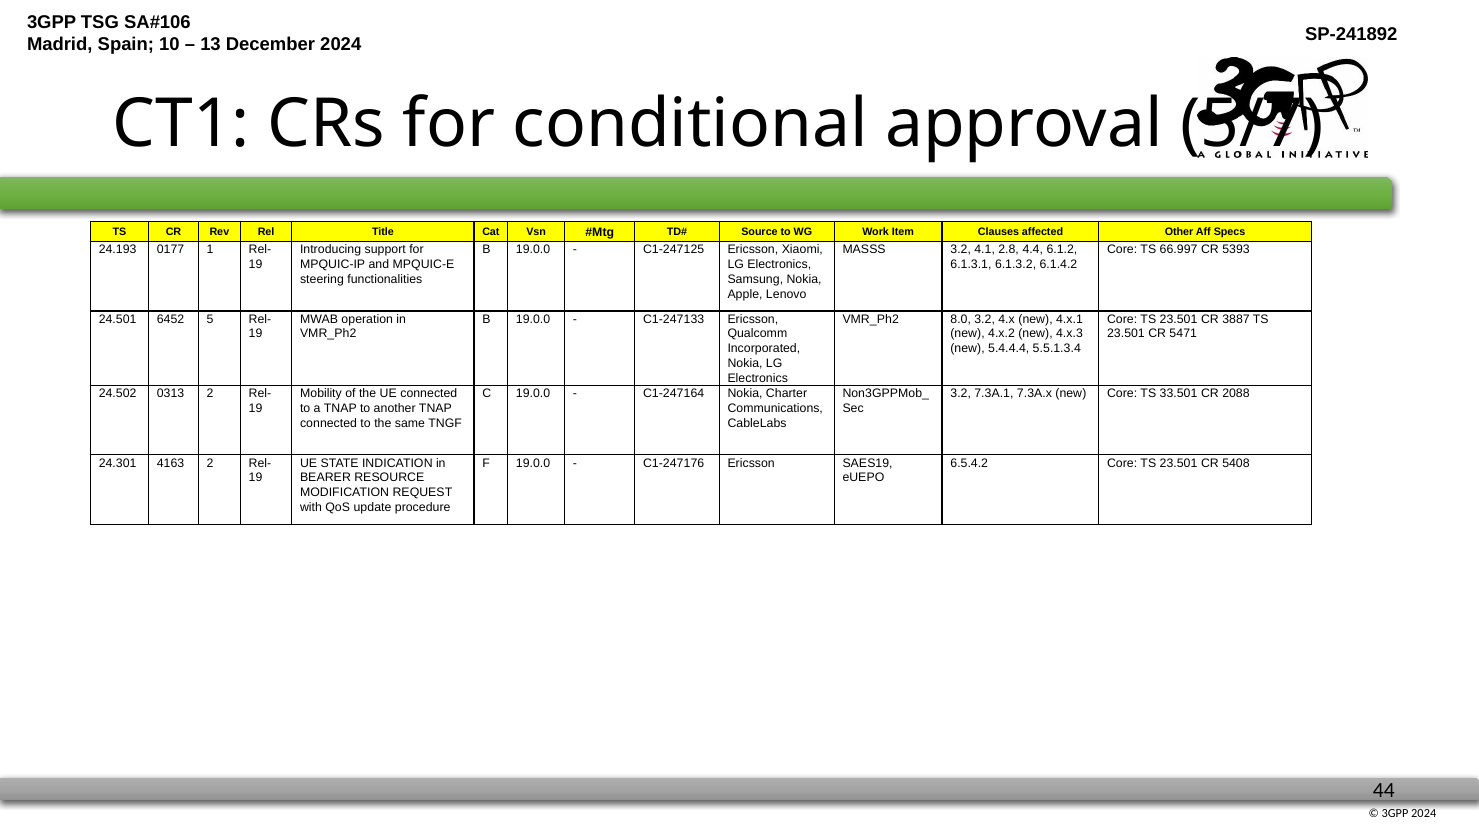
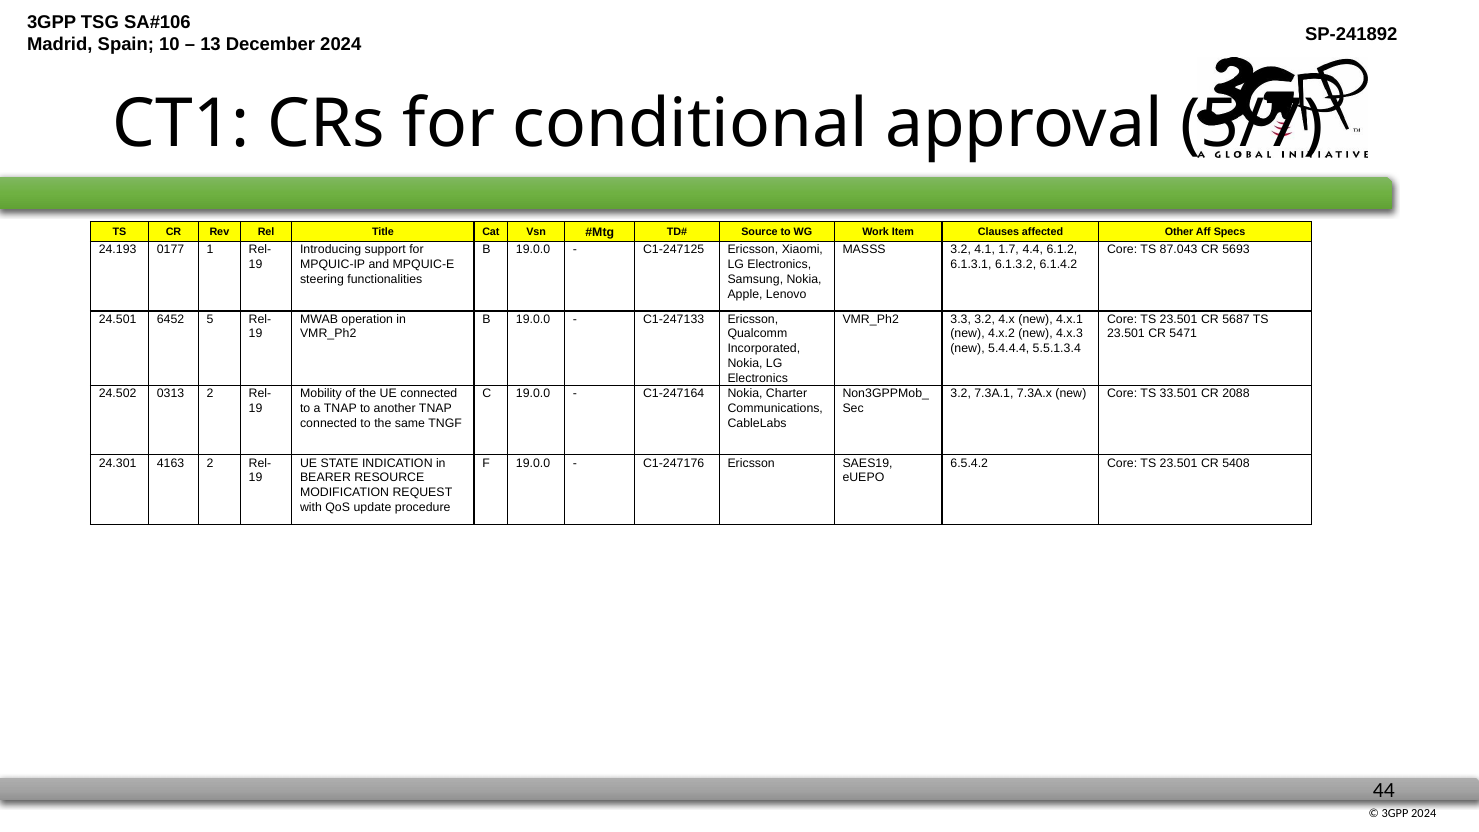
2.8: 2.8 -> 1.7
66.997: 66.997 -> 87.043
5393: 5393 -> 5693
8.0: 8.0 -> 3.3
3887: 3887 -> 5687
